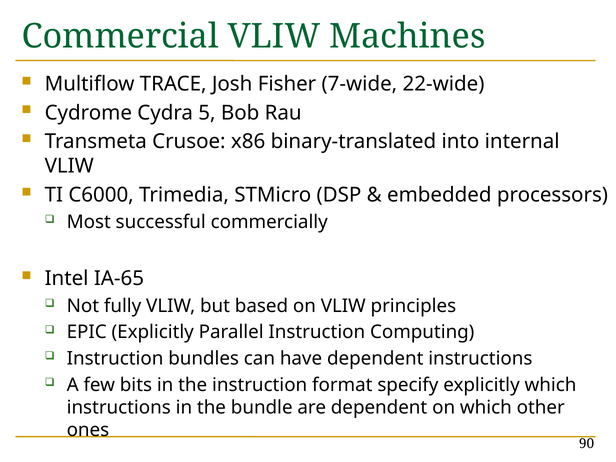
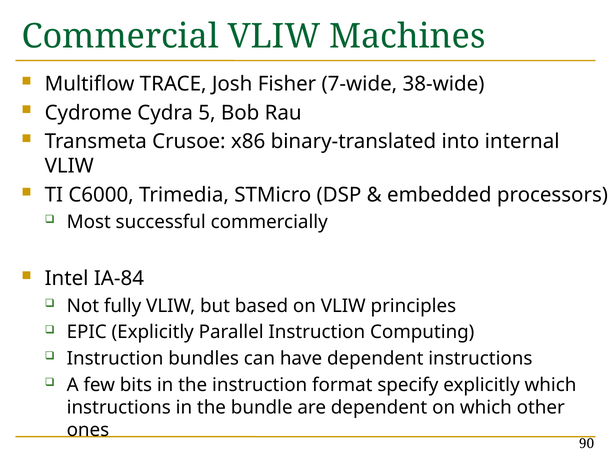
22-wide: 22-wide -> 38-wide
IA-65: IA-65 -> IA-84
